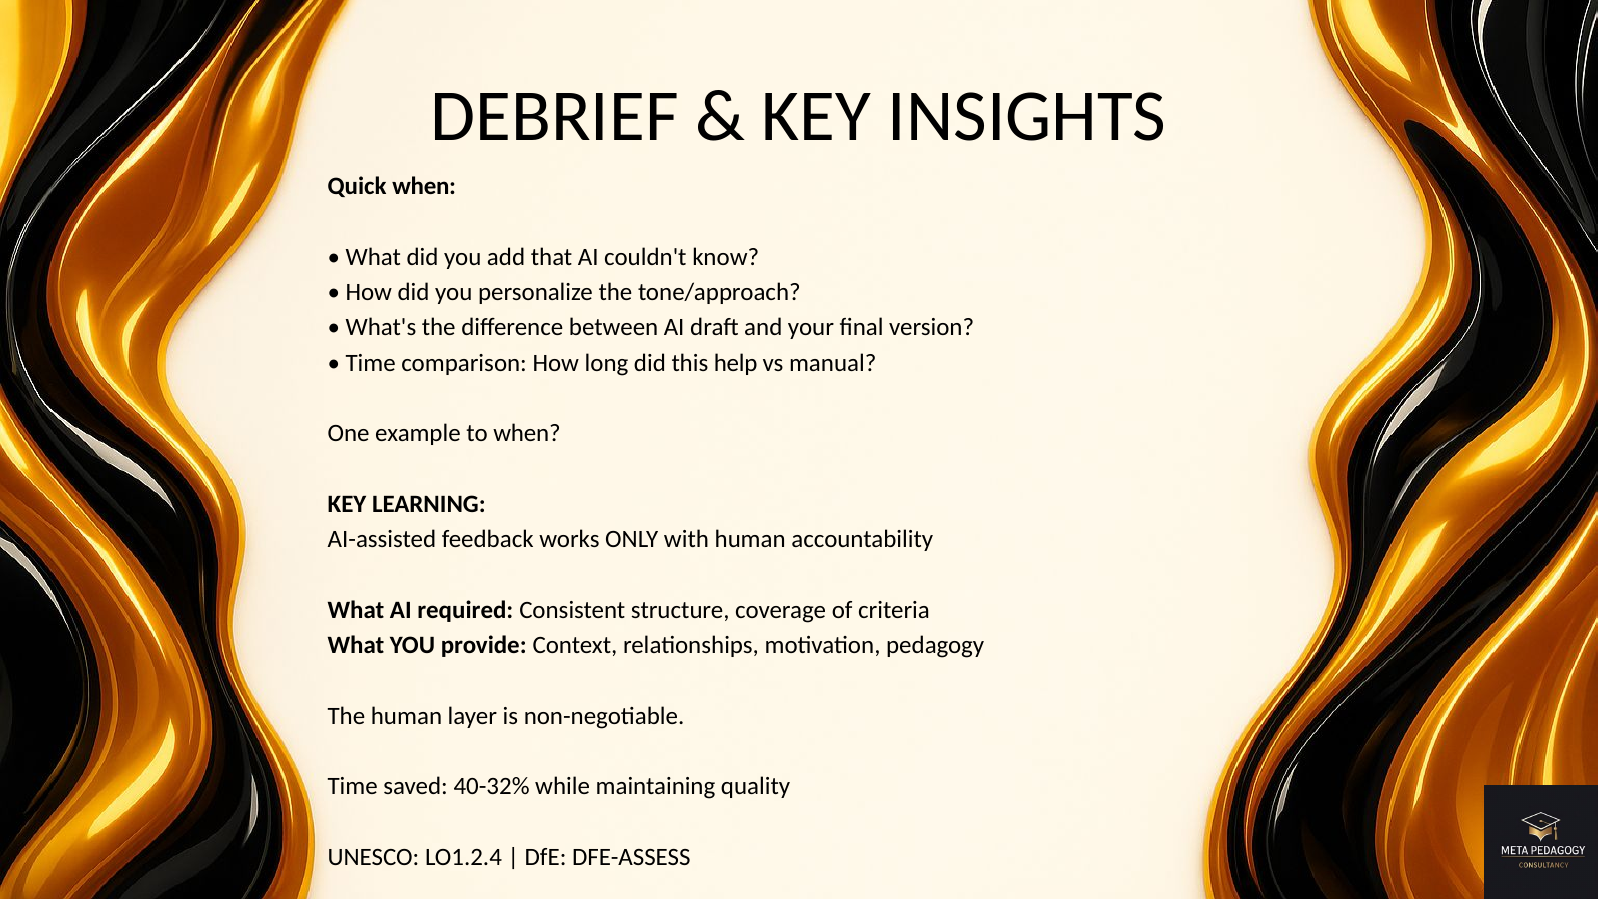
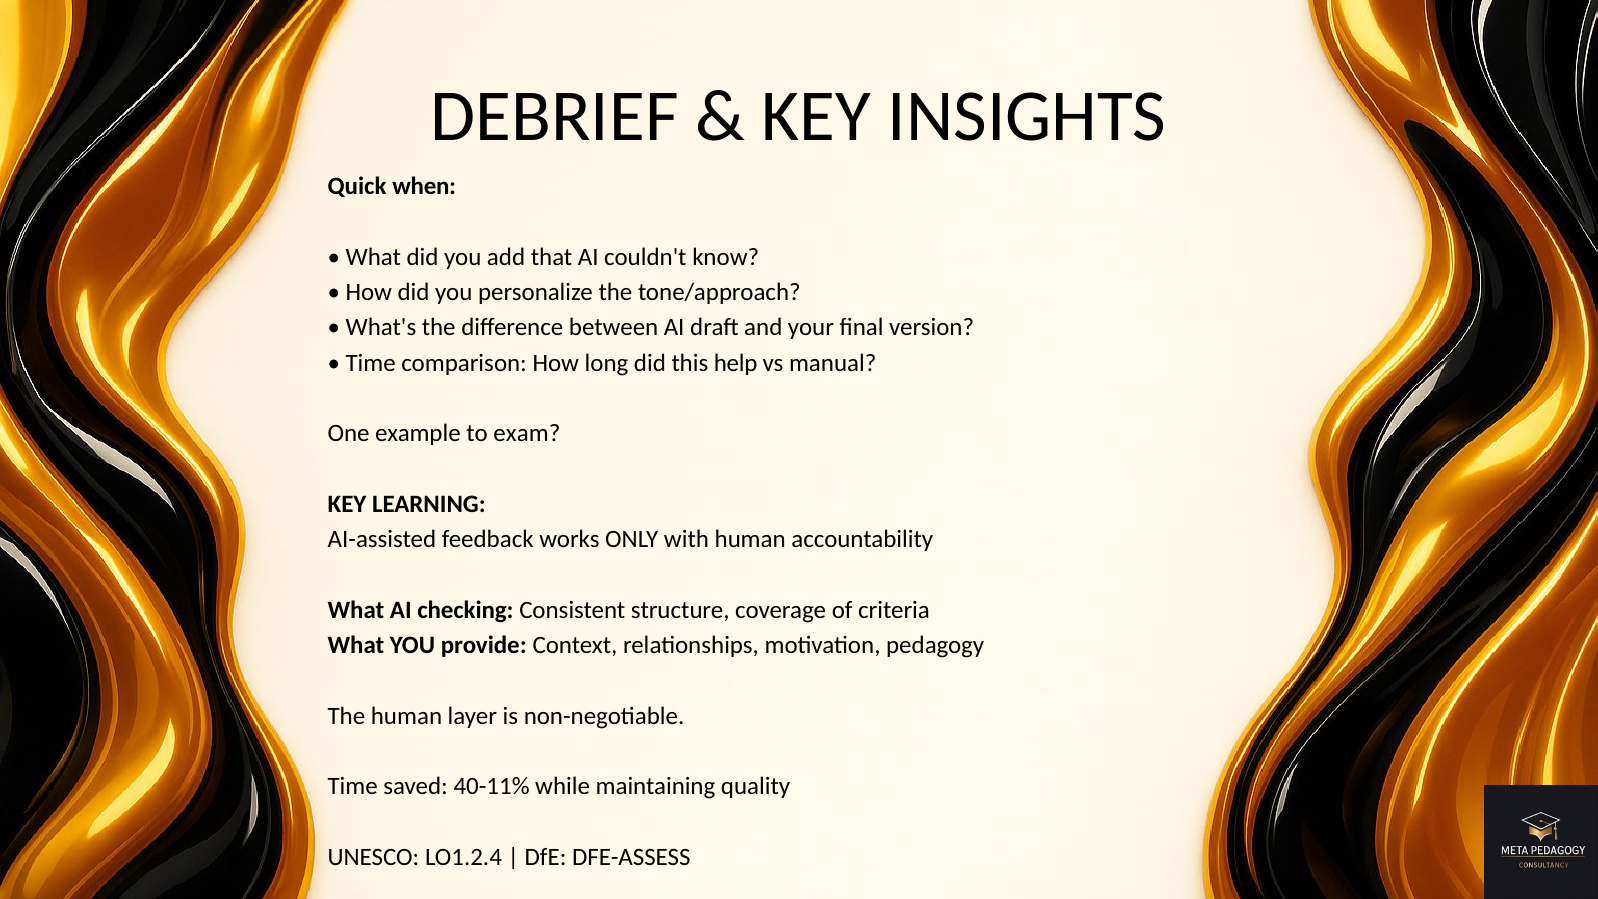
to when: when -> exam
required: required -> checking
40-32%: 40-32% -> 40-11%
